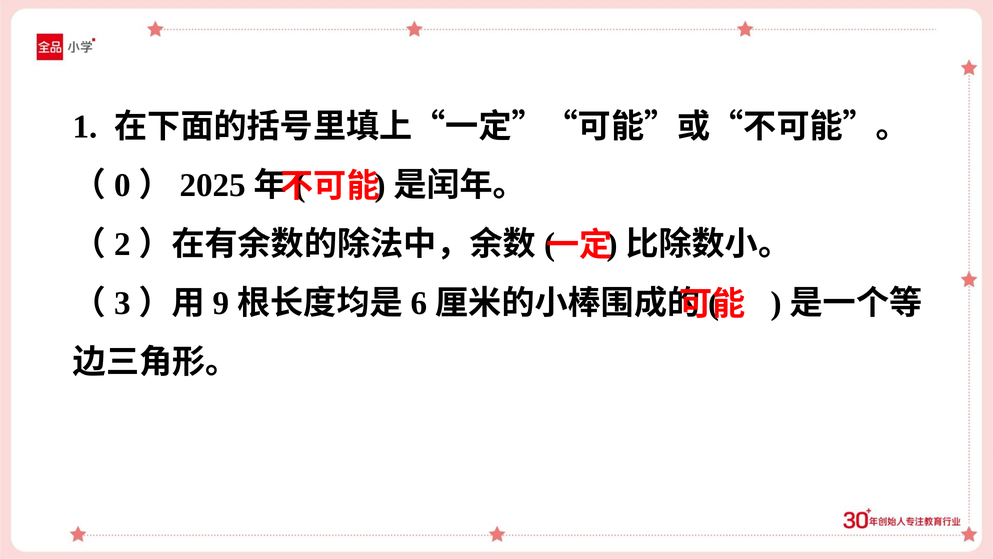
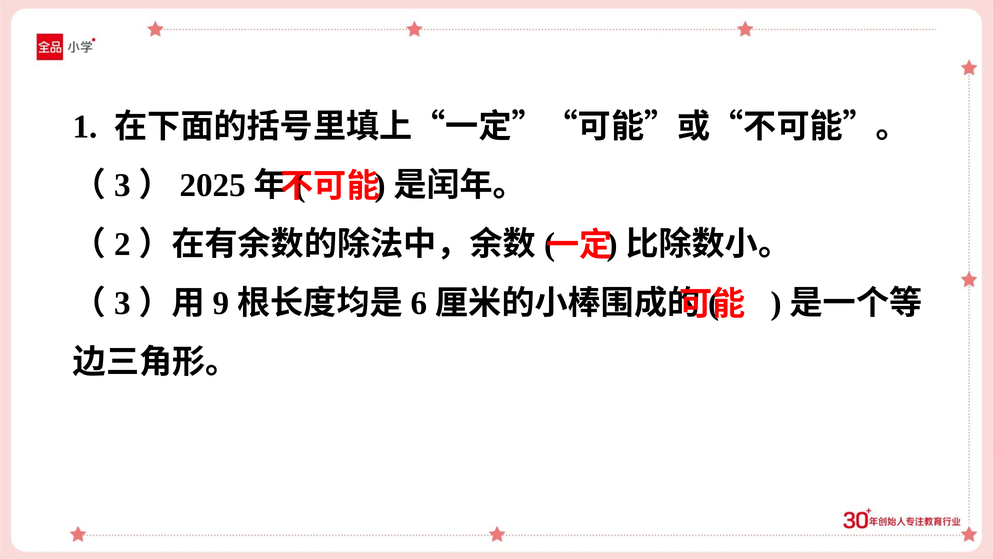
0 at (122, 185): 0 -> 3
